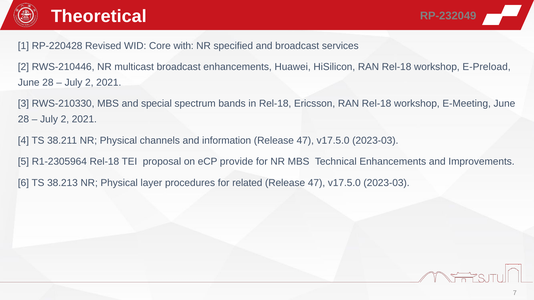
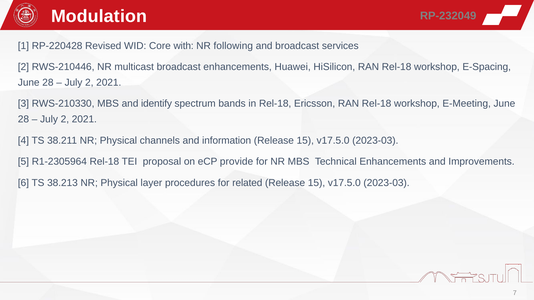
Theoretical: Theoretical -> Modulation
specified: specified -> following
E-Preload: E-Preload -> E-Spacing
special: special -> identify
47 at (305, 141): 47 -> 15
47 at (317, 183): 47 -> 15
